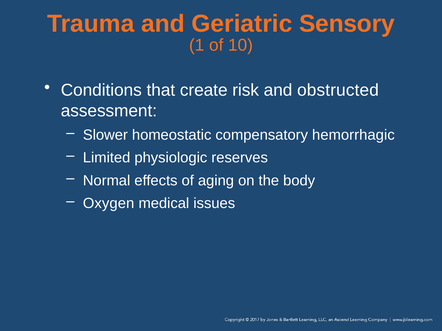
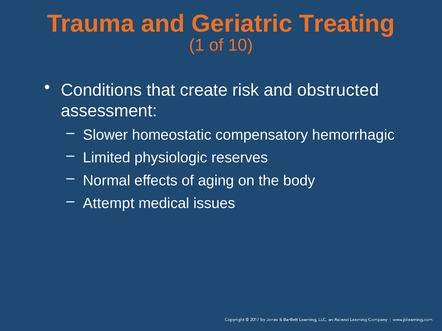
Sensory: Sensory -> Treating
Oxygen: Oxygen -> Attempt
